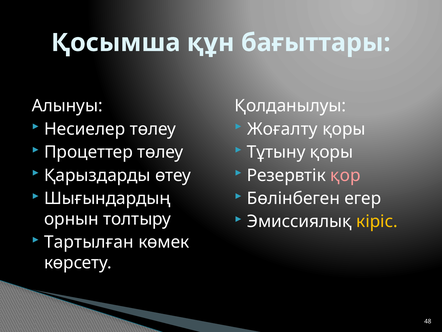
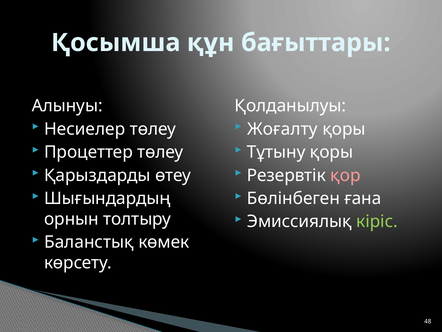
егер: егер -> ғана
кіріс colour: yellow -> light green
Тартылған: Тартылған -> Баланстық
